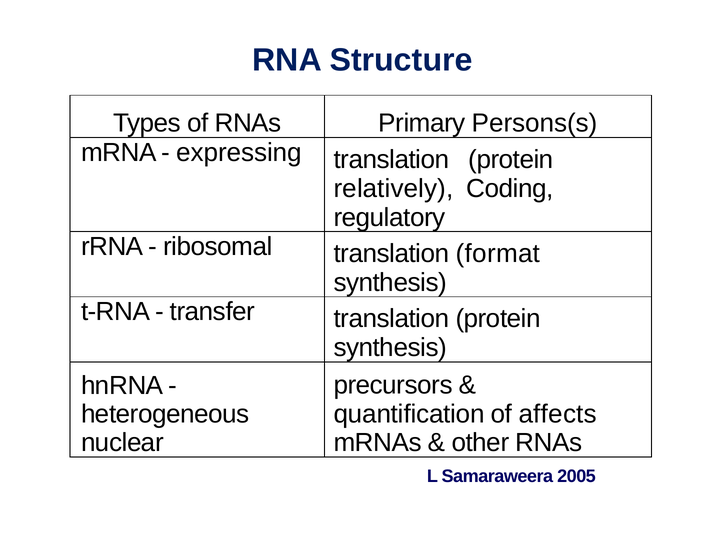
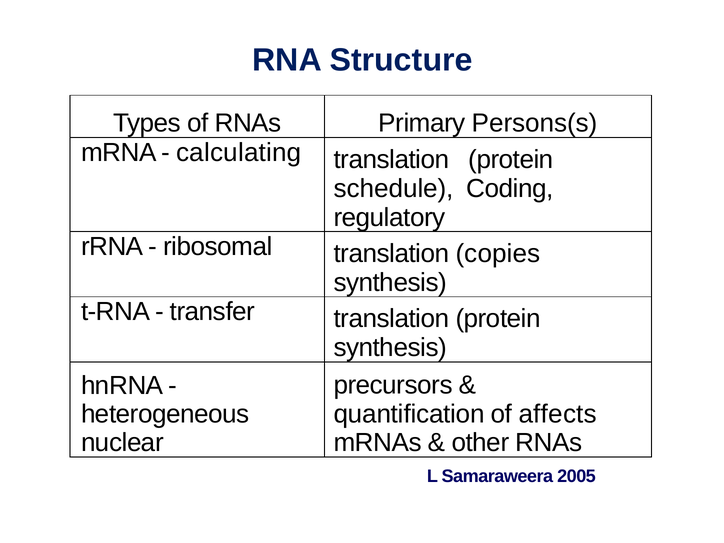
expressing: expressing -> calculating
relatively: relatively -> schedule
format: format -> copies
